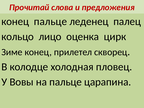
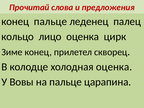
холодная пловец: пловец -> оценка
